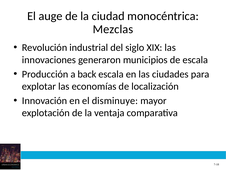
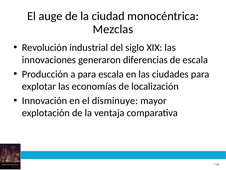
municipios: municipios -> diferencias
a back: back -> para
